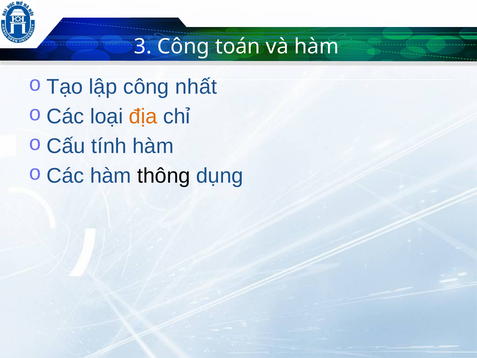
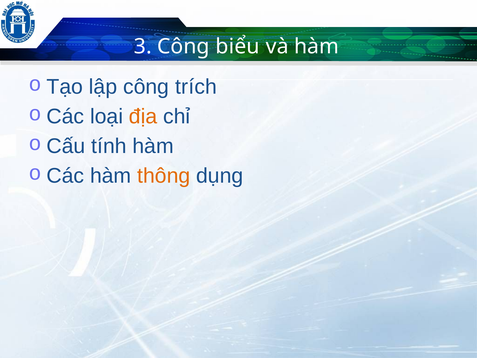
toán: toán -> biểu
nhất: nhất -> trích
thông colour: black -> orange
